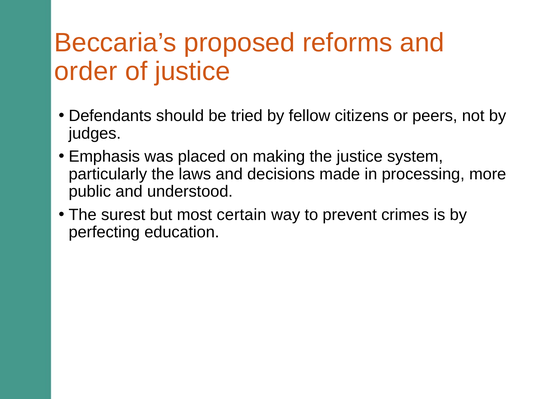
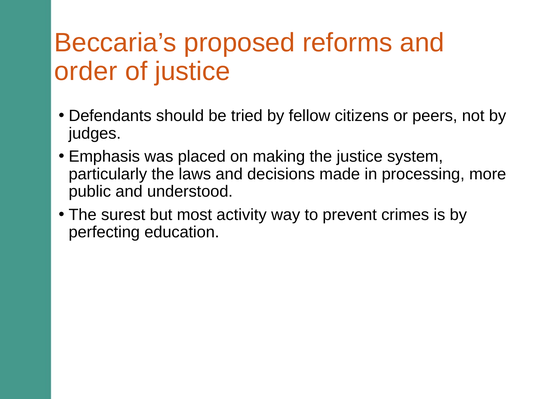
certain: certain -> activity
